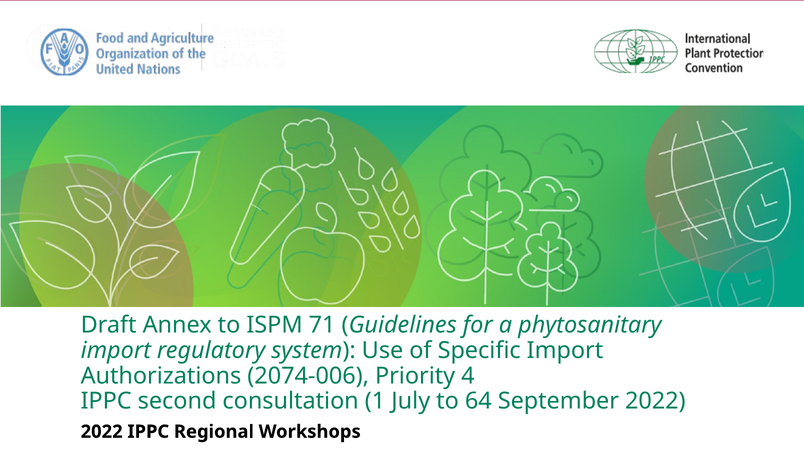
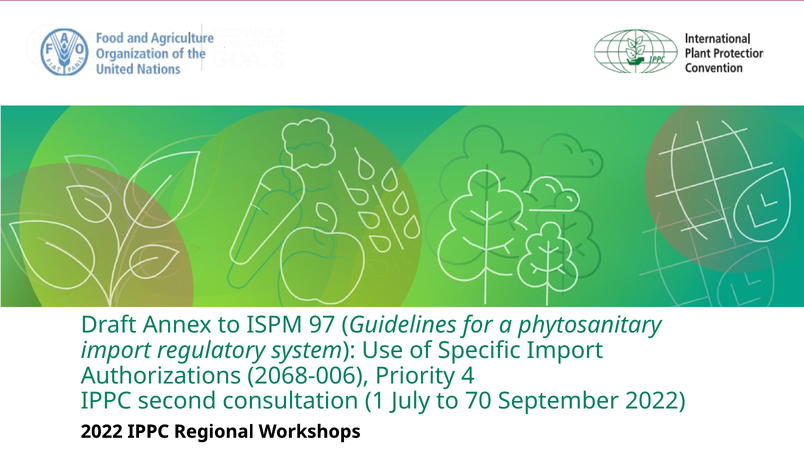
71: 71 -> 97
2074-006: 2074-006 -> 2068-006
64: 64 -> 70
